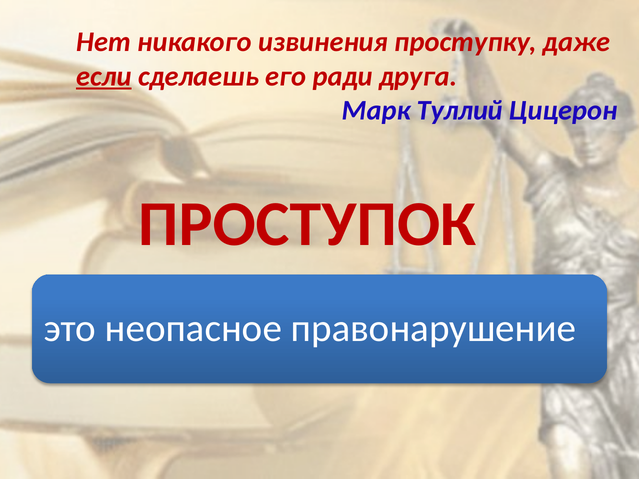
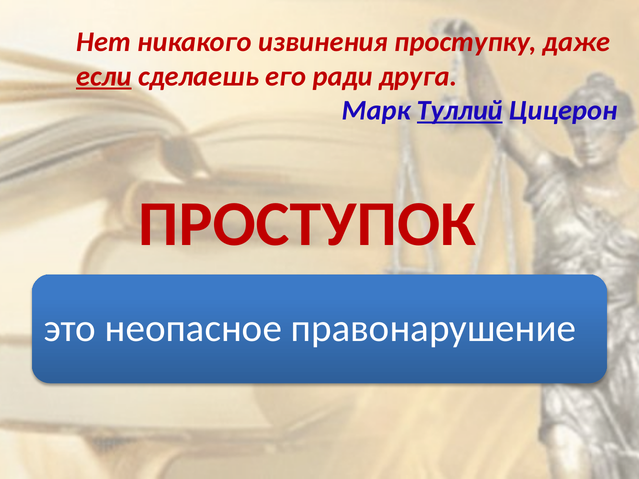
Туллий underline: none -> present
